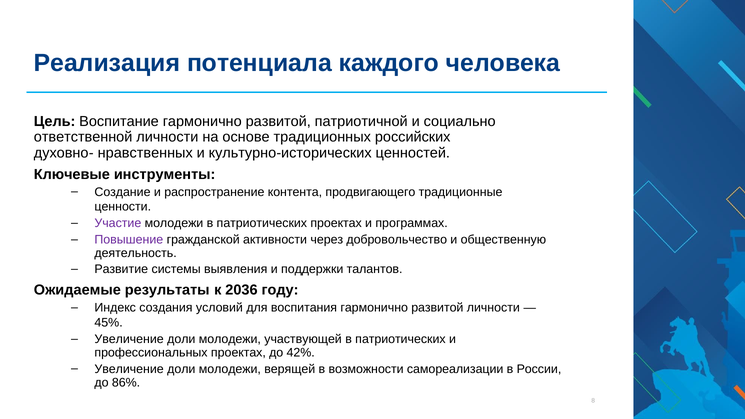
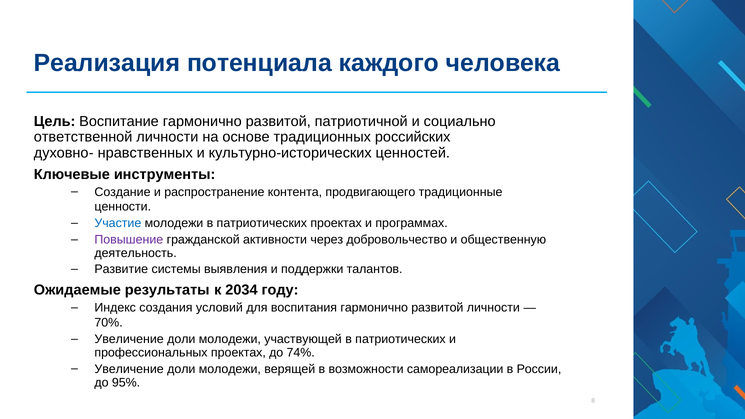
Участие colour: purple -> blue
2036: 2036 -> 2034
45%: 45% -> 70%
42%: 42% -> 74%
86%: 86% -> 95%
